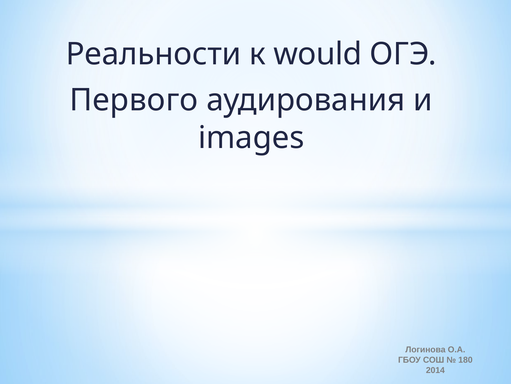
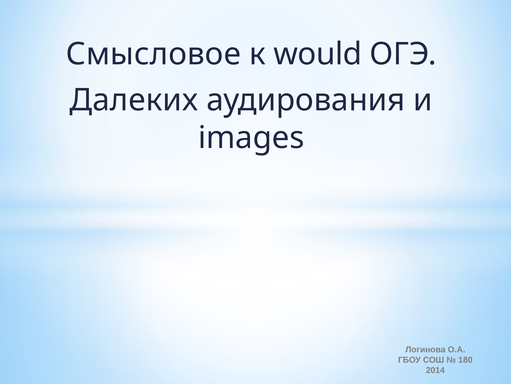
Реальности: Реальности -> Смысловое
Первого: Первого -> Далеких
